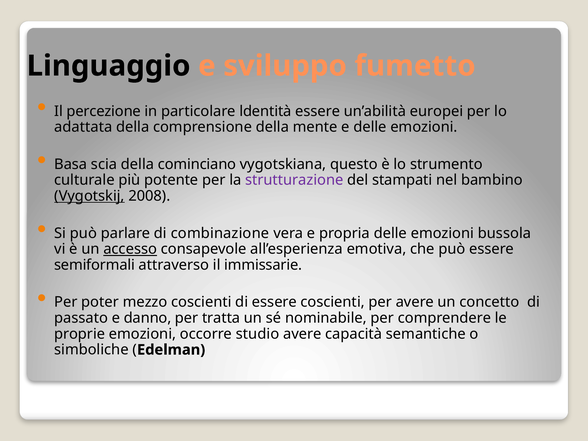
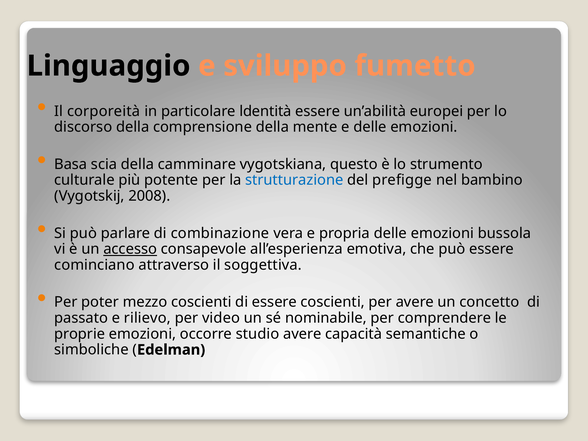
percezione: percezione -> corporeità
adattata: adattata -> discorso
cominciano: cominciano -> camminare
strutturazione colour: purple -> blue
stampati: stampati -> prefigge
Vygotskij underline: present -> none
semiformali: semiformali -> cominciano
immissarie: immissarie -> soggettiva
danno: danno -> rilievo
tratta: tratta -> video
